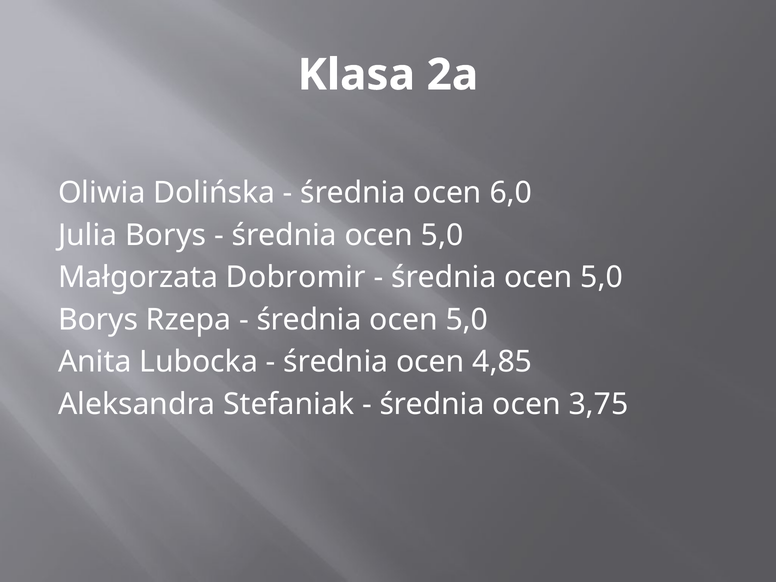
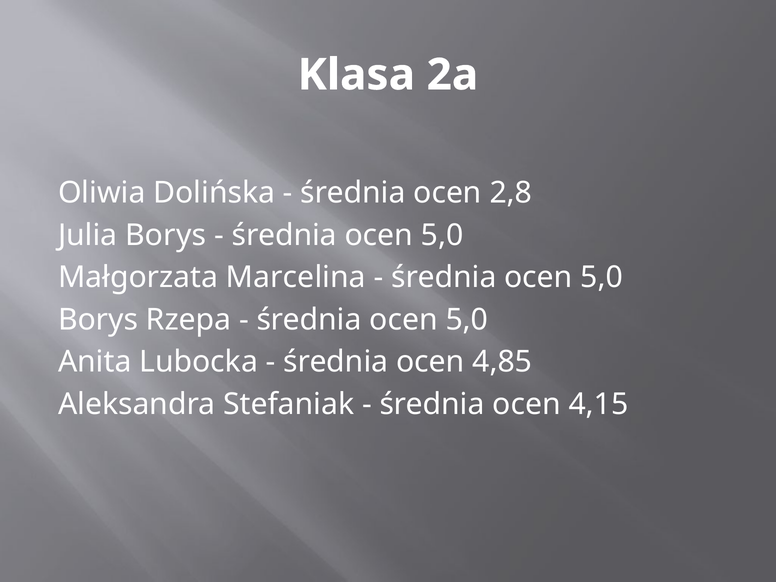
6,0: 6,0 -> 2,8
Dobromir: Dobromir -> Marcelina
3,75: 3,75 -> 4,15
